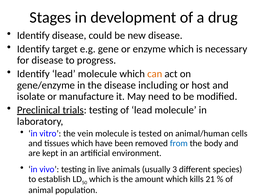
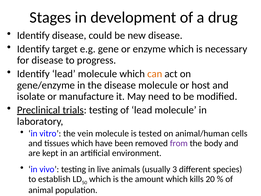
disease including: including -> molecule
from colour: blue -> purple
21: 21 -> 20
